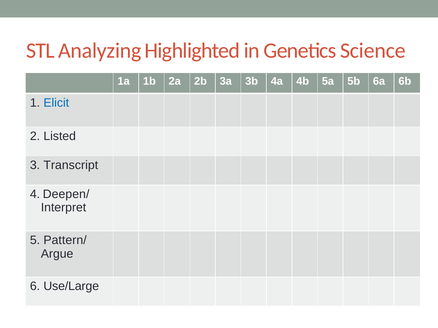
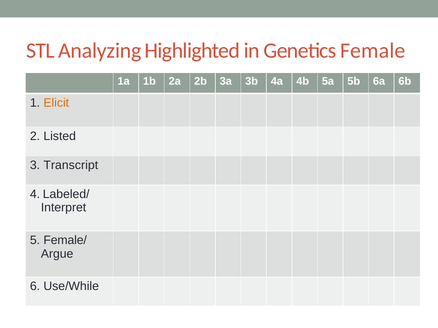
Science: Science -> Female
Elicit colour: blue -> orange
Deepen/: Deepen/ -> Labeled/
Pattern/: Pattern/ -> Female/
Use/Large: Use/Large -> Use/While
